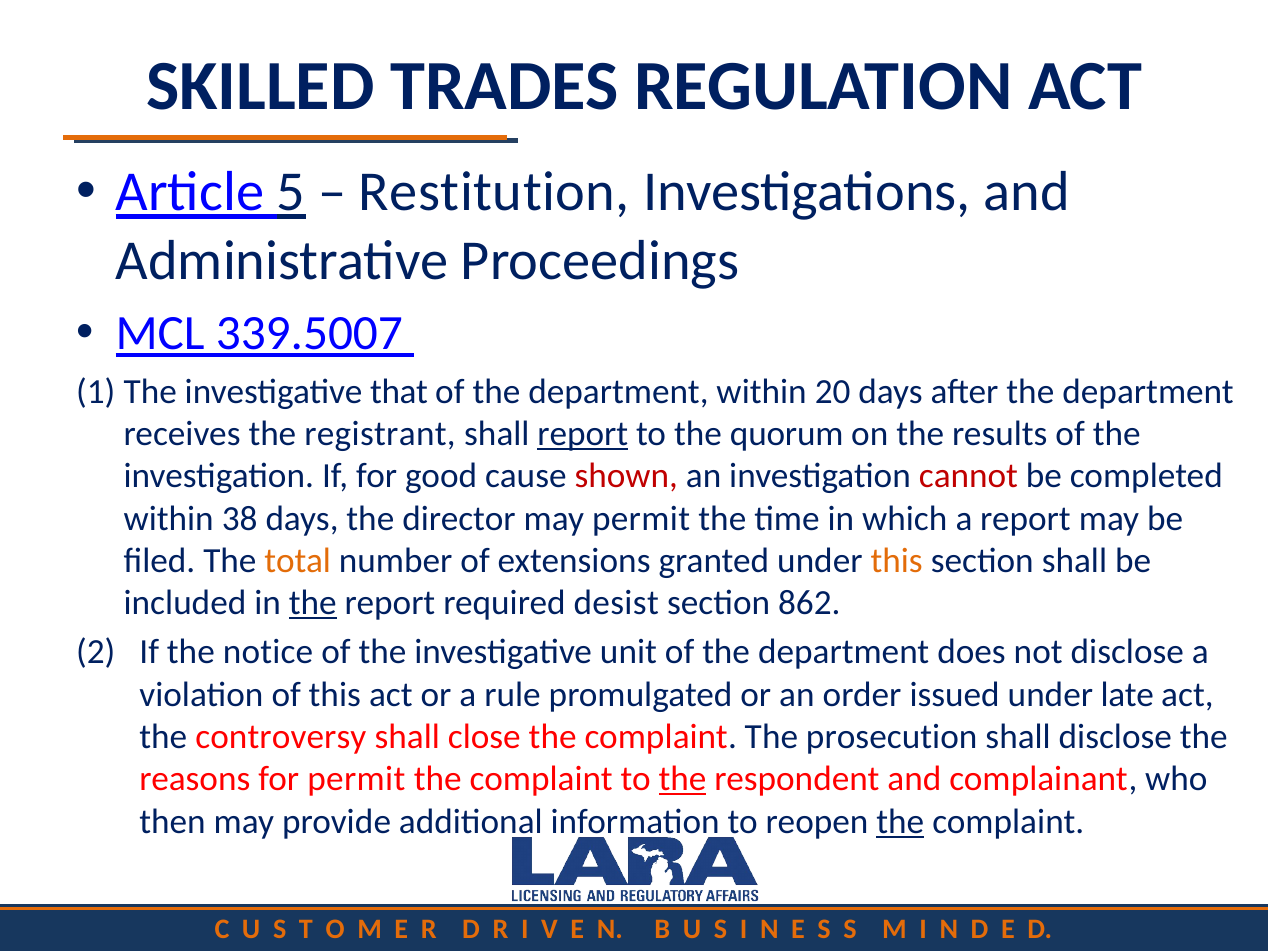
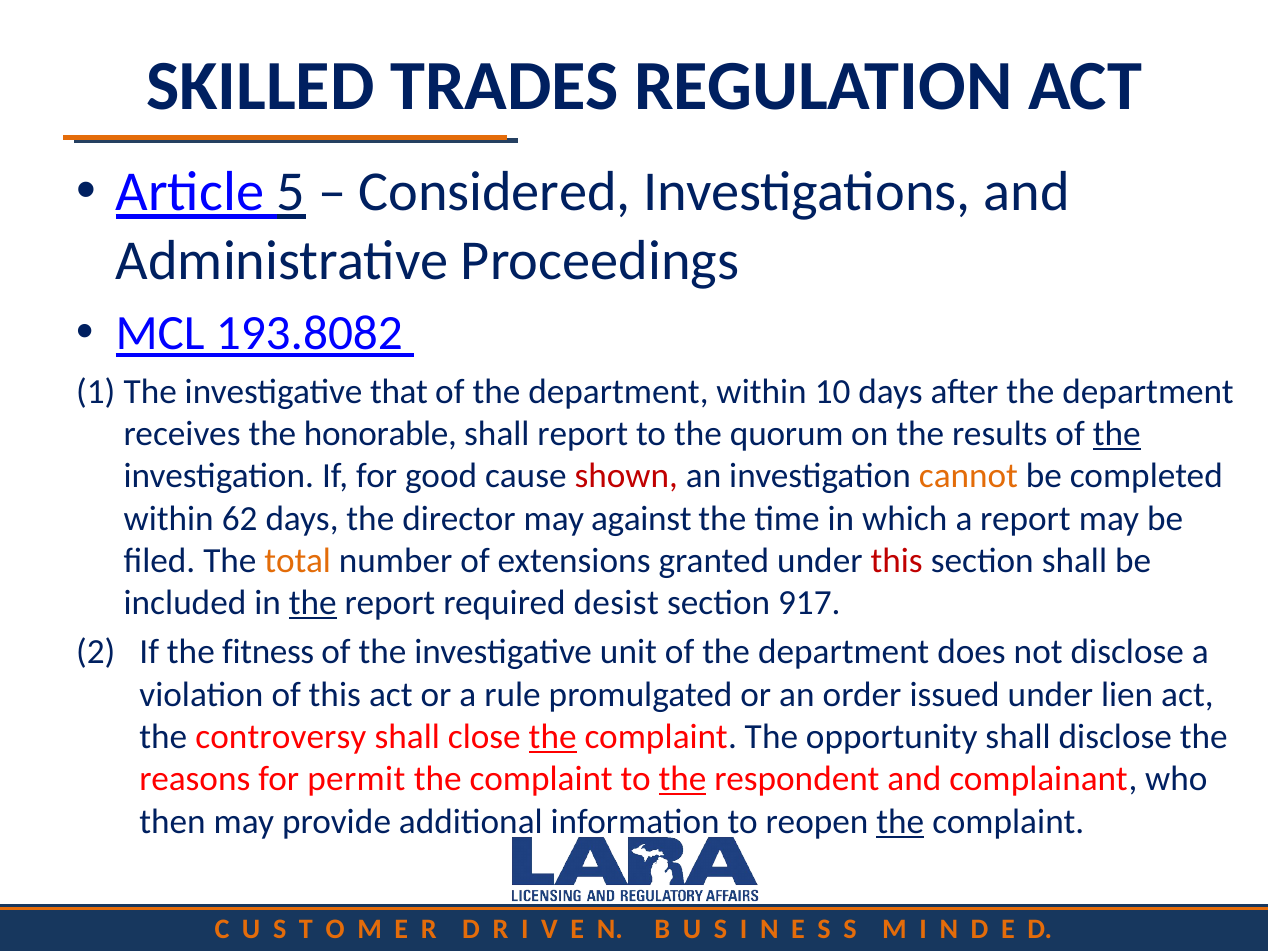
Restitution: Restitution -> Considered
339.5007: 339.5007 -> 193.8082
20: 20 -> 10
registrant: registrant -> honorable
report at (583, 434) underline: present -> none
the at (1117, 434) underline: none -> present
cannot colour: red -> orange
38: 38 -> 62
may permit: permit -> against
this at (897, 561) colour: orange -> red
862: 862 -> 917
notice: notice -> fitness
late: late -> lien
the at (553, 737) underline: none -> present
prosecution: prosecution -> opportunity
